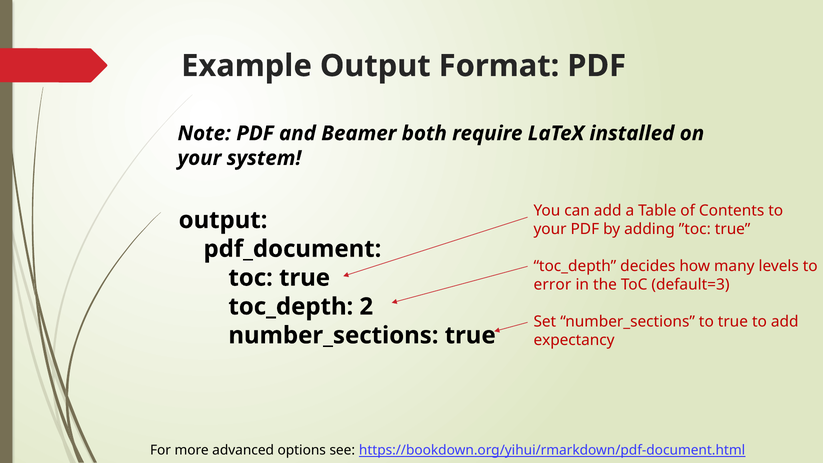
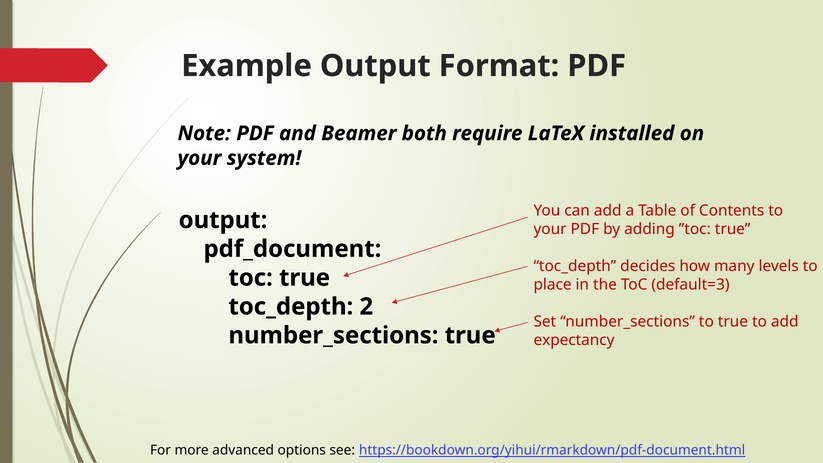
error: error -> place
